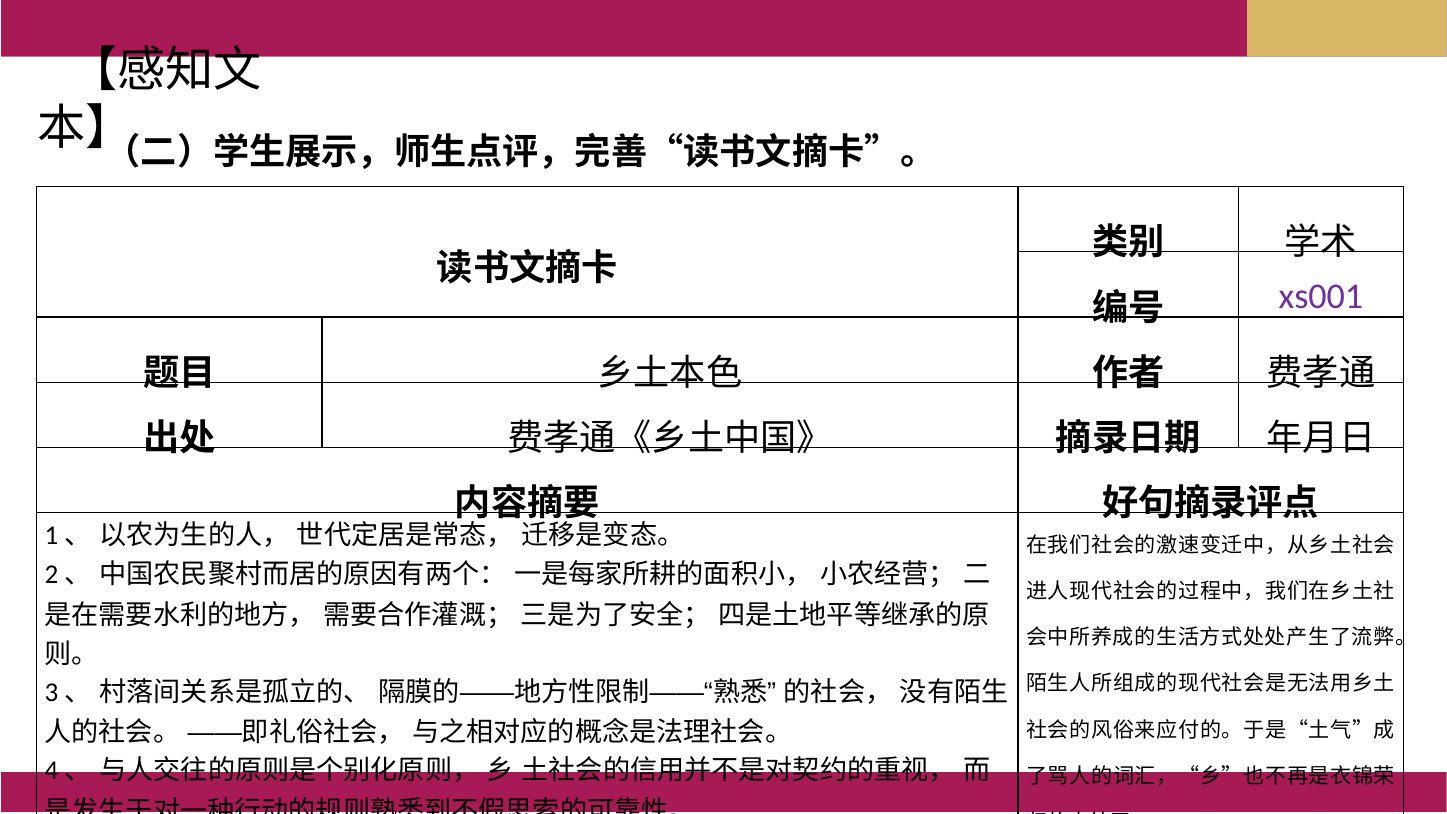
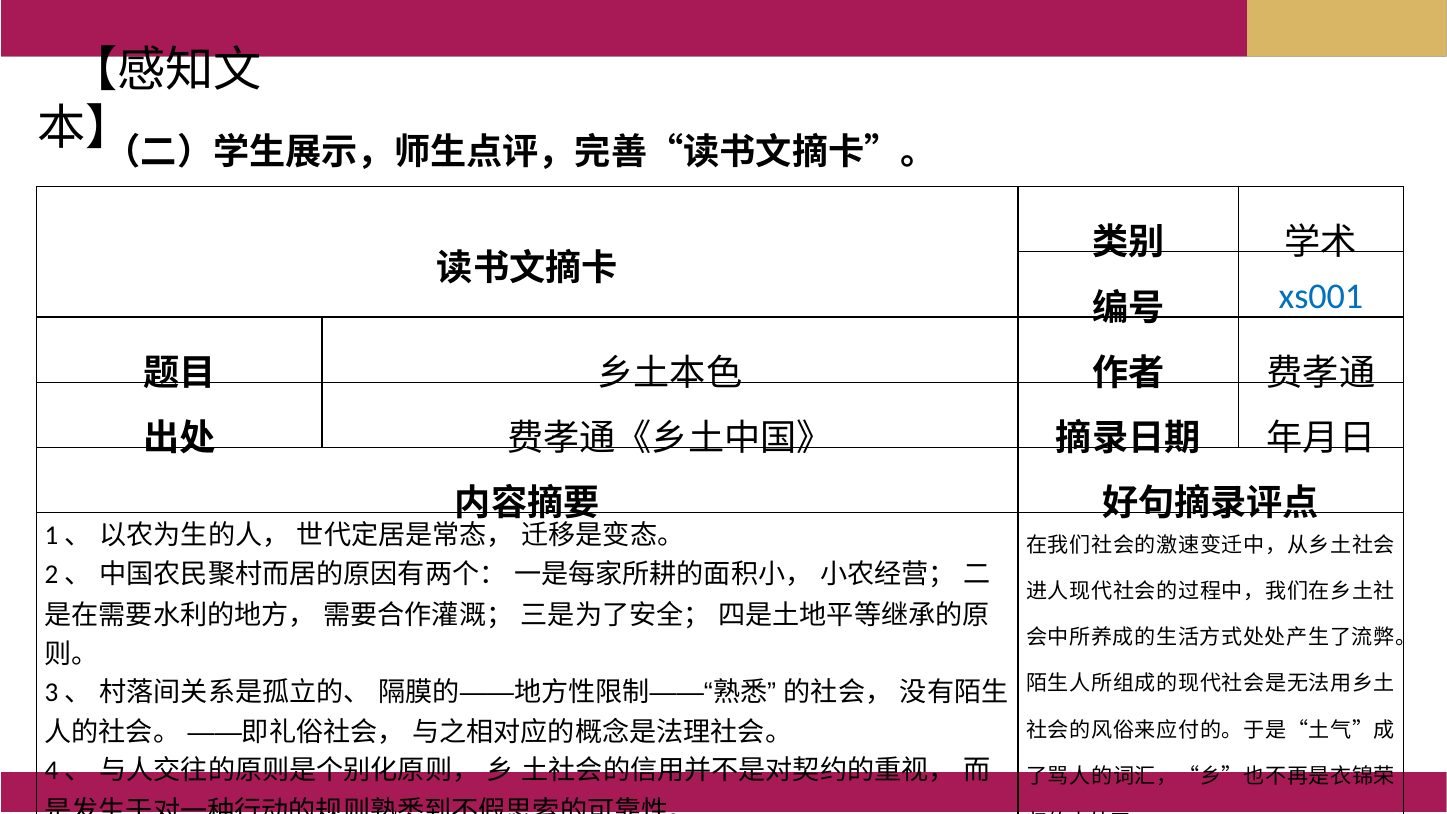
xs001 colour: purple -> blue
